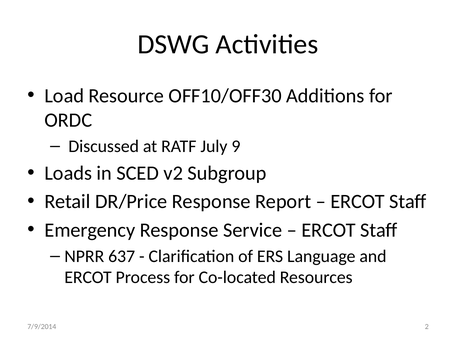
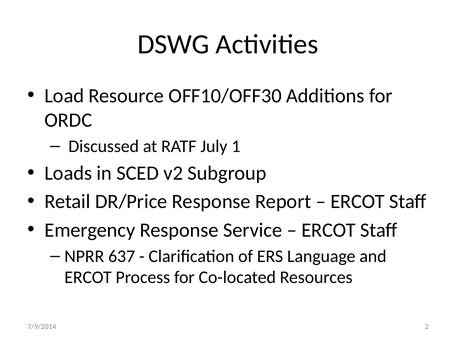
9: 9 -> 1
